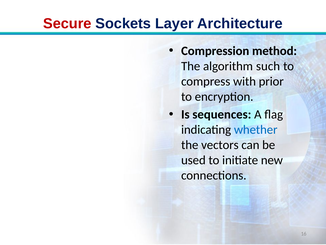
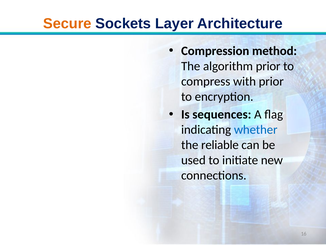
Secure colour: red -> orange
algorithm such: such -> prior
vectors: vectors -> reliable
